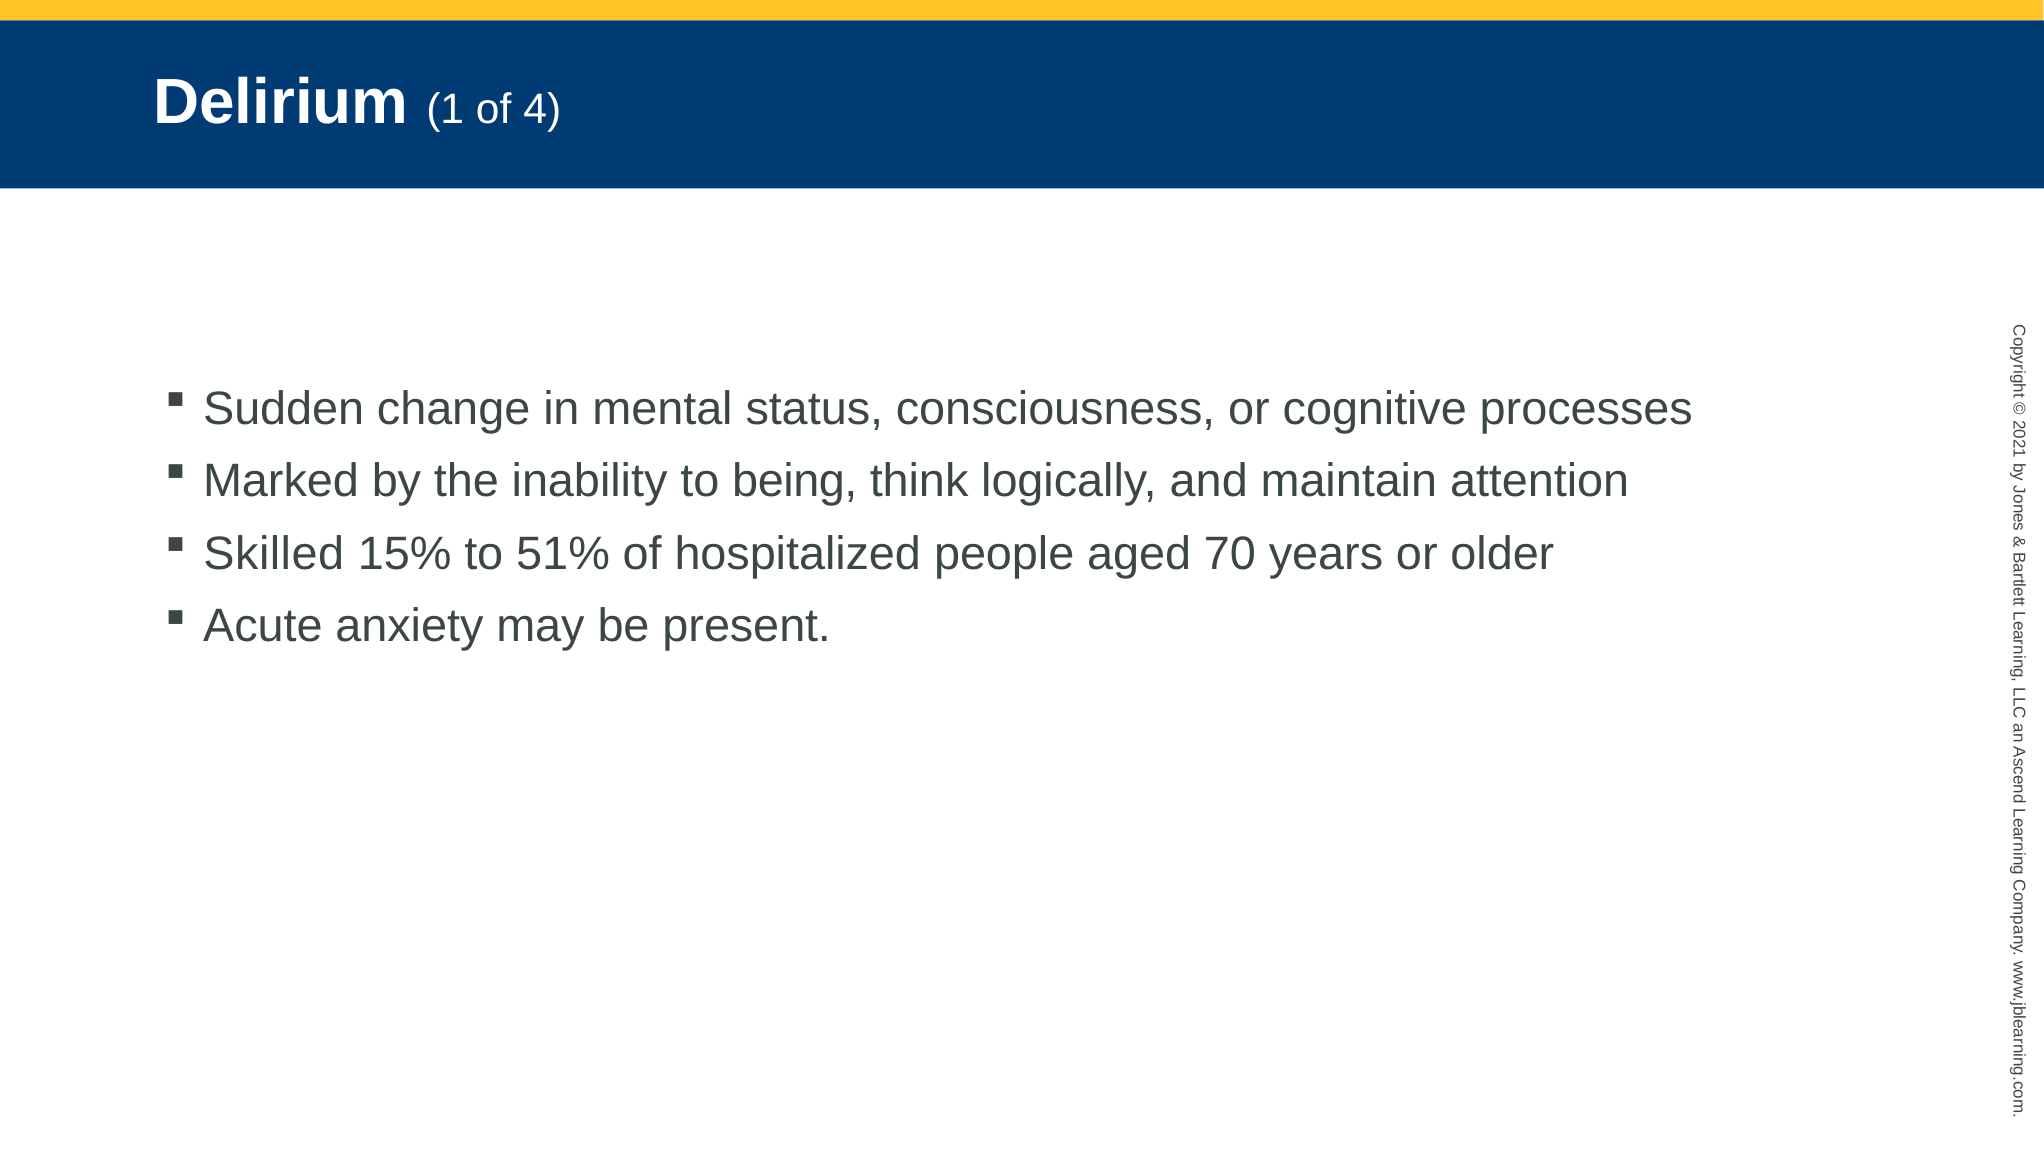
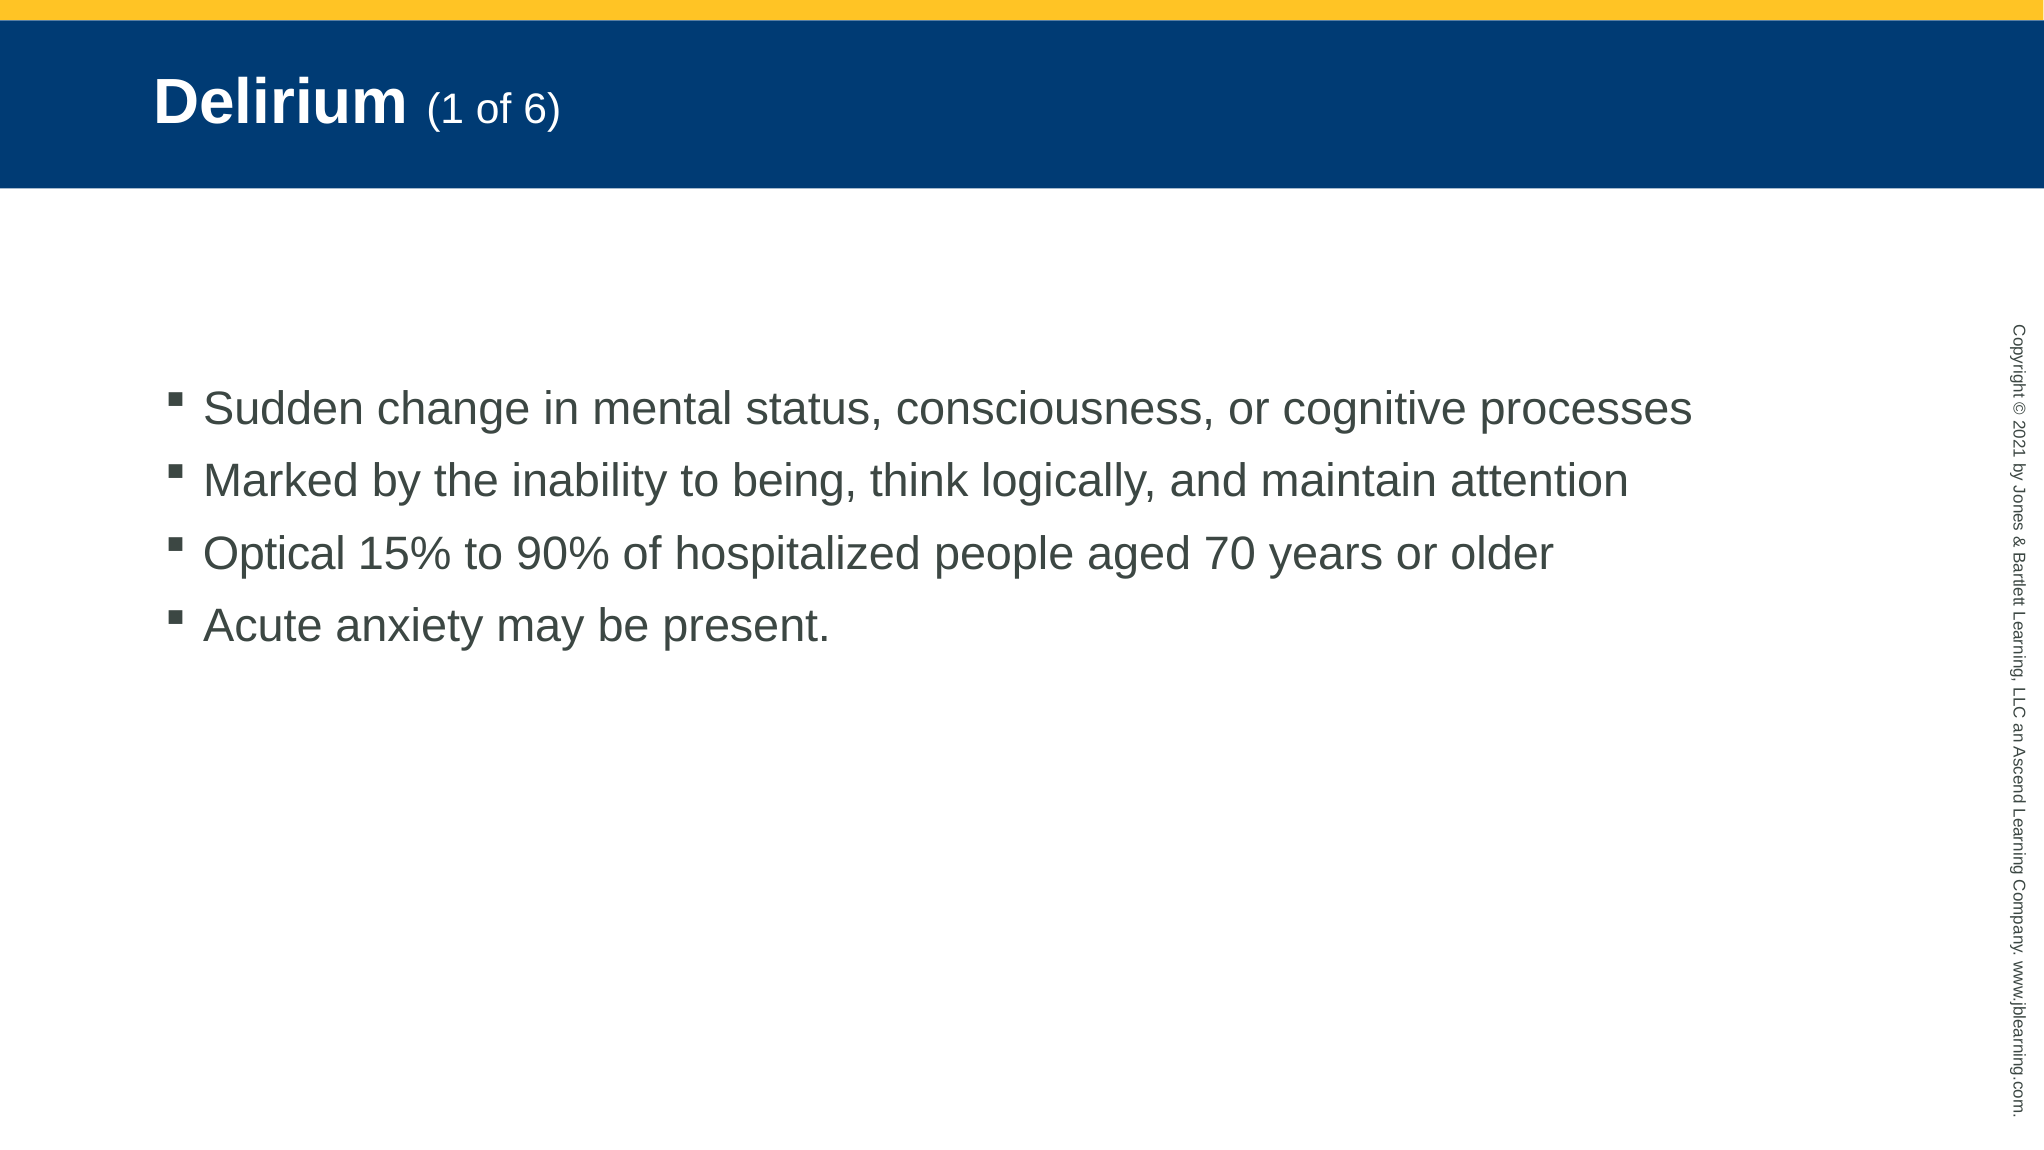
4: 4 -> 6
Skilled: Skilled -> Optical
51%: 51% -> 90%
